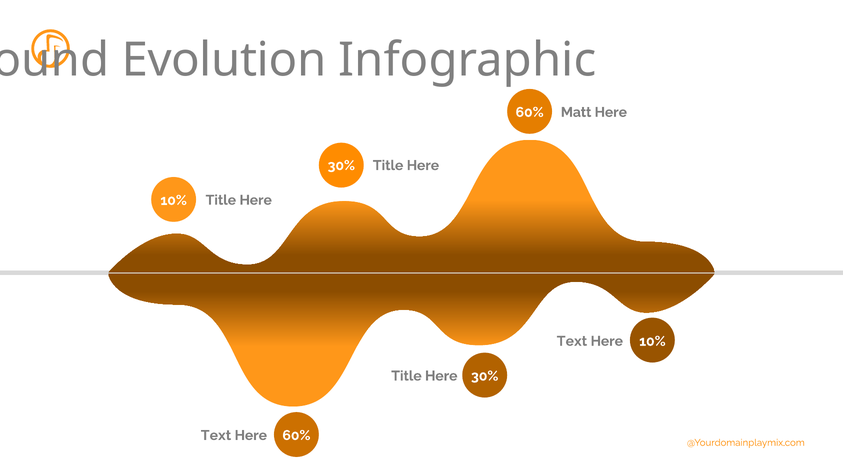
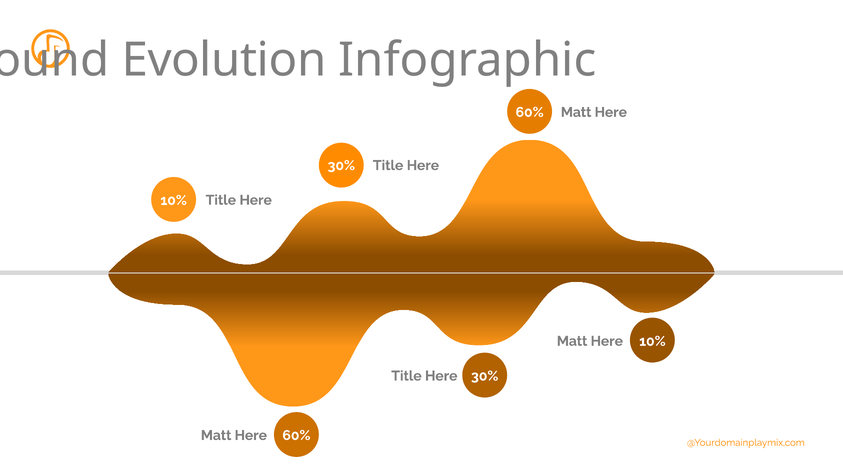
Text at (572, 341): Text -> Matt
Text at (216, 436): Text -> Matt
